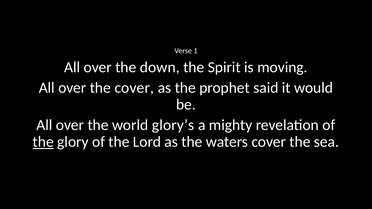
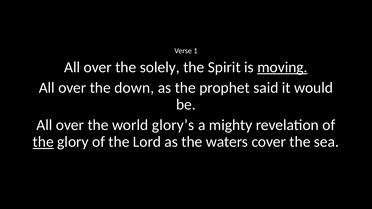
down: down -> solely
moving underline: none -> present
the cover: cover -> down
